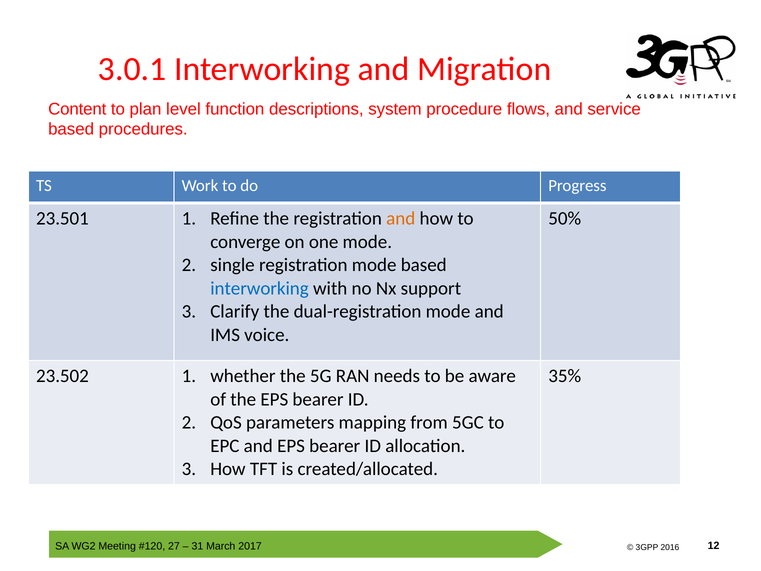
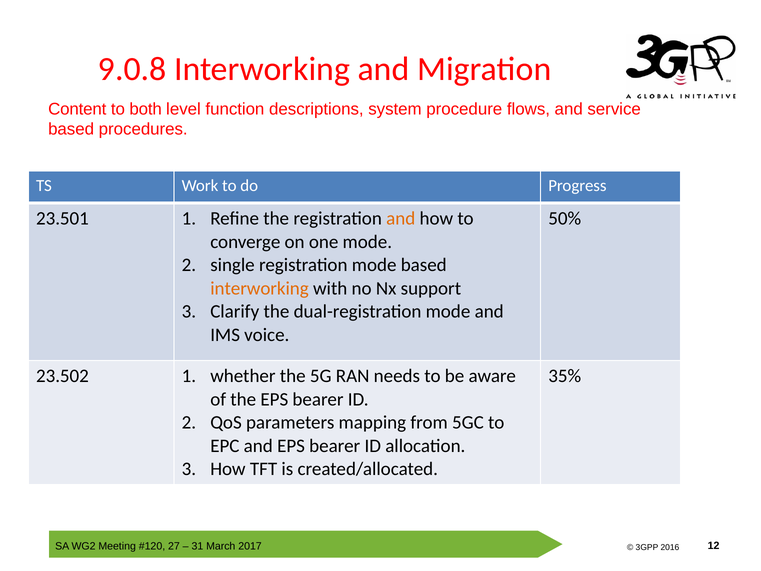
3.0.1: 3.0.1 -> 9.0.8
plan: plan -> both
interworking at (260, 288) colour: blue -> orange
